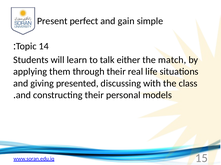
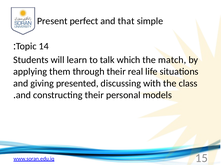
gain: gain -> that
either: either -> which
